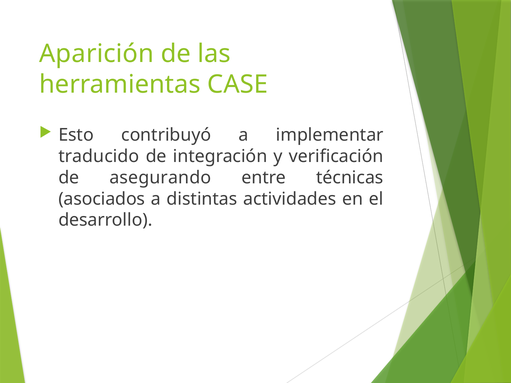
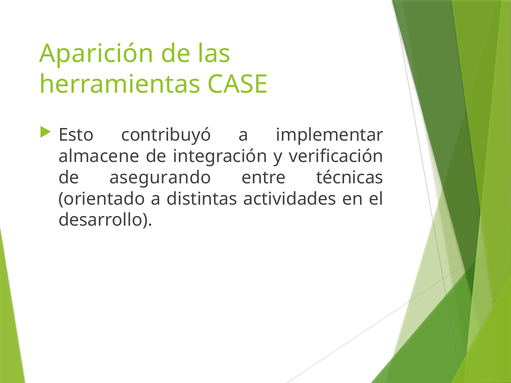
traducido: traducido -> almacene
asociados: asociados -> orientado
